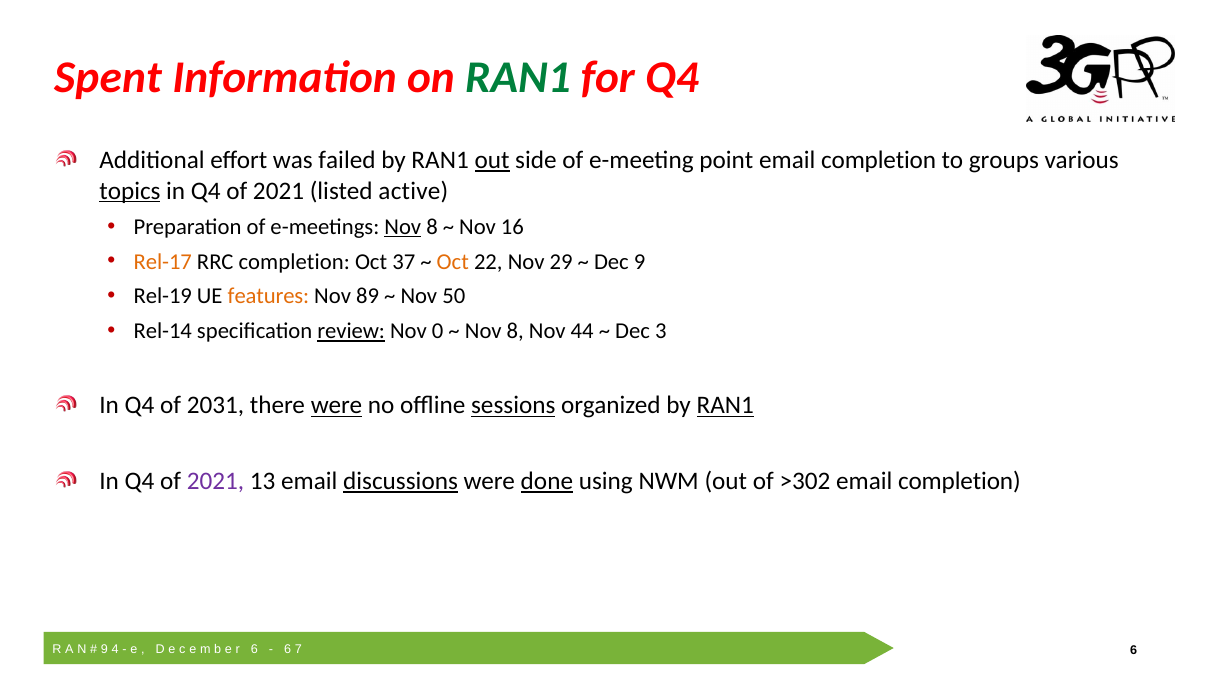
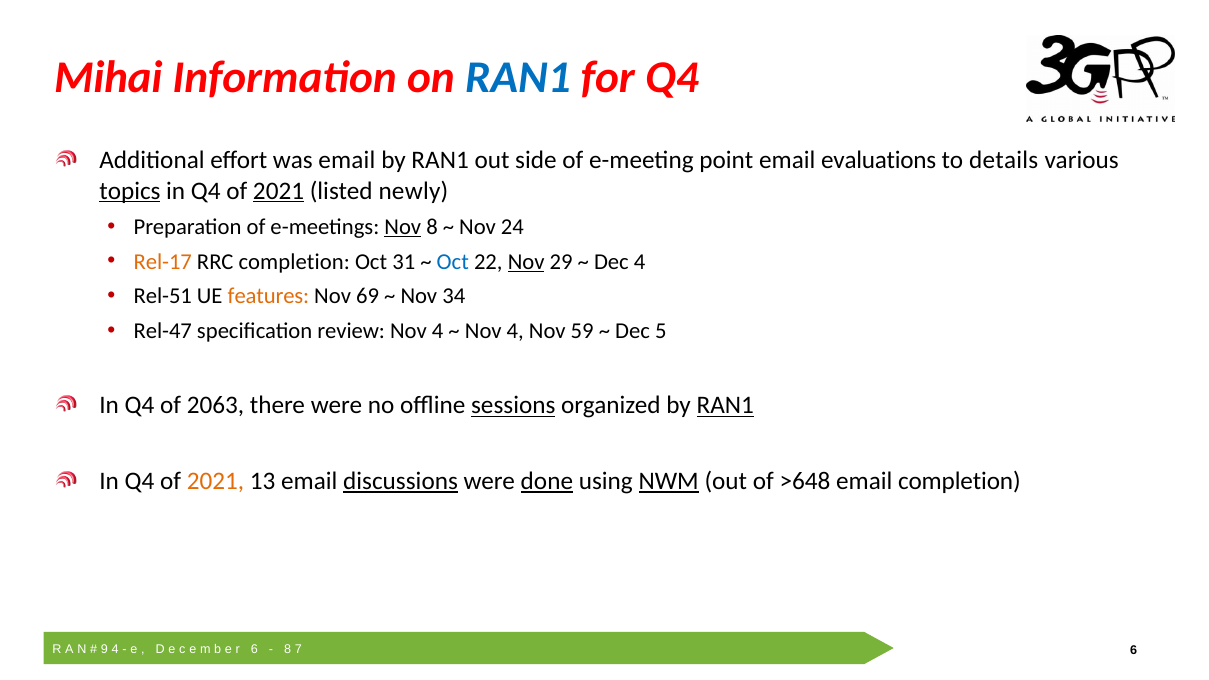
Spent: Spent -> Mihai
RAN1 at (518, 77) colour: green -> blue
was failed: failed -> email
out at (492, 160) underline: present -> none
completion at (879, 160): completion -> evaluations
groups: groups -> details
2021 at (279, 191) underline: none -> present
active: active -> newly
16: 16 -> 24
37: 37 -> 31
Oct at (453, 262) colour: orange -> blue
Nov at (526, 262) underline: none -> present
Dec 9: 9 -> 4
Rel-19: Rel-19 -> Rel-51
89: 89 -> 69
50: 50 -> 34
Rel-14: Rel-14 -> Rel-47
review underline: present -> none
0 at (438, 331): 0 -> 4
8 at (515, 331): 8 -> 4
44: 44 -> 59
3: 3 -> 5
2031: 2031 -> 2063
were at (337, 405) underline: present -> none
2021 at (215, 481) colour: purple -> orange
NWM underline: none -> present
>302: >302 -> >648
6 at (288, 649): 6 -> 8
